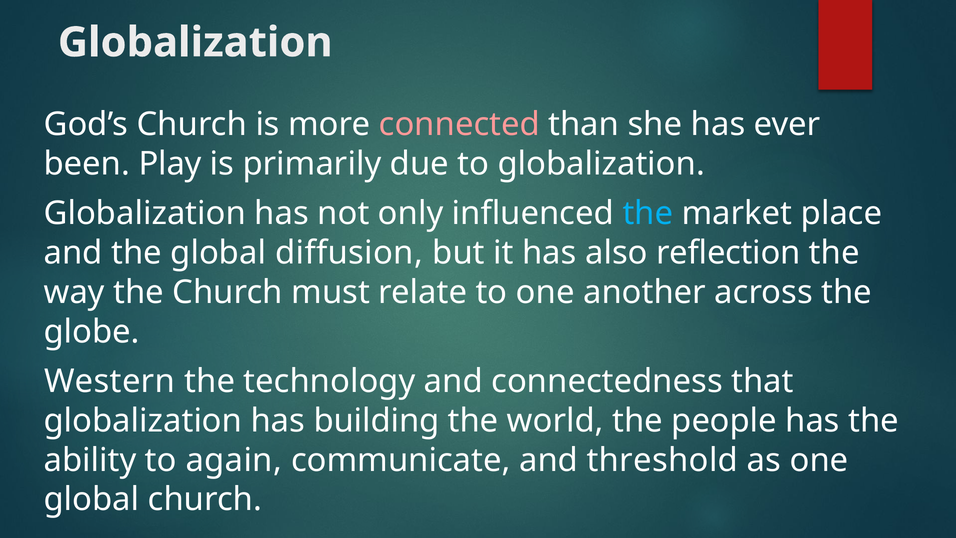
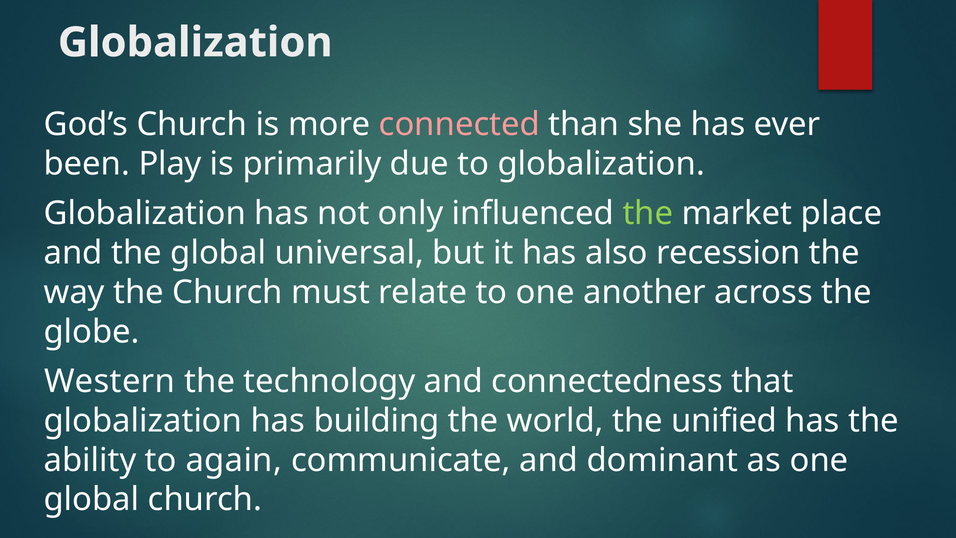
the at (648, 213) colour: light blue -> light green
diffusion: diffusion -> universal
reflection: reflection -> recession
people: people -> unified
threshold: threshold -> dominant
